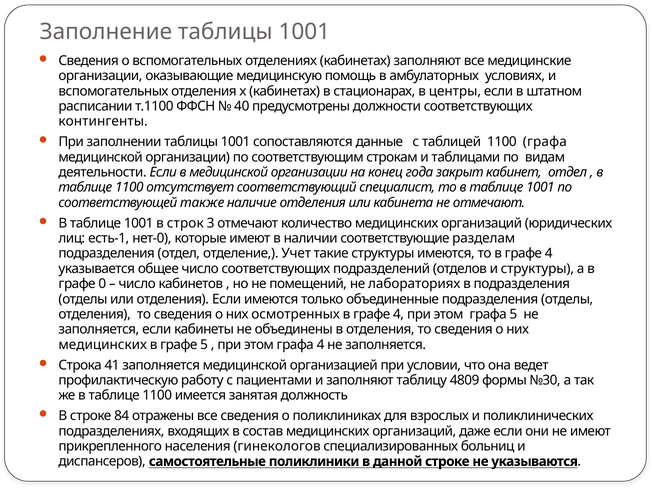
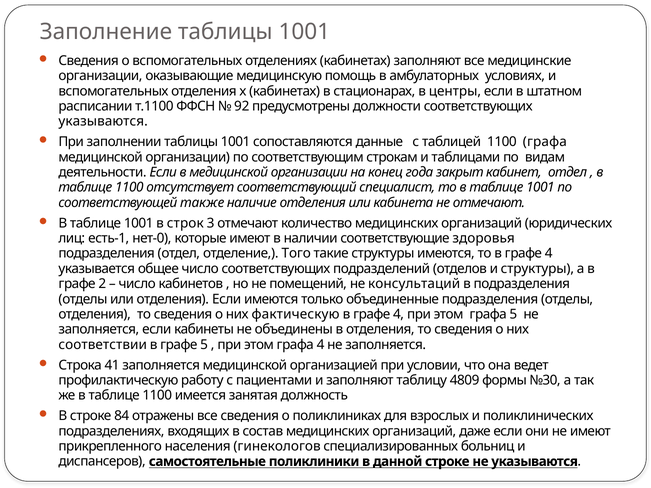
40: 40 -> 92
контингенты at (103, 121): контингенты -> указываются
разделам: разделам -> здоровья
Учет: Учет -> Того
0: 0 -> 2
лабораториях: лабораториях -> консультаций
осмотренных: осмотренных -> фактическую
медицинских at (103, 345): медицинских -> соответствии
